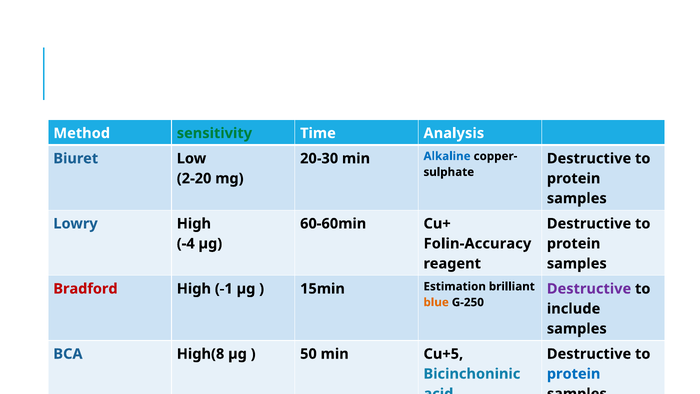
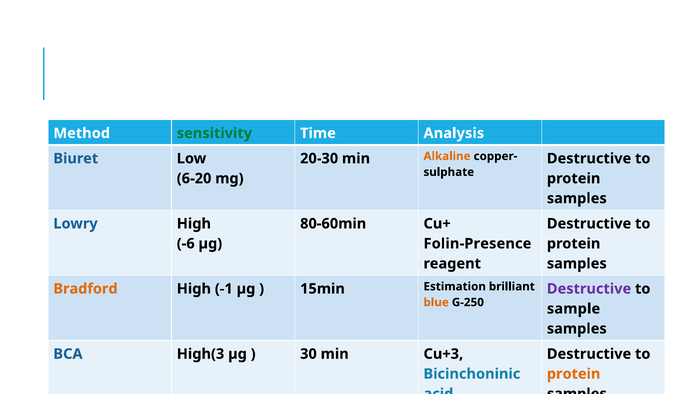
Alkaline colour: blue -> orange
2-20: 2-20 -> 6-20
60-60min: 60-60min -> 80-60min
-4: -4 -> -6
Folin-Accuracy: Folin-Accuracy -> Folin-Presence
Bradford colour: red -> orange
include: include -> sample
High(8: High(8 -> High(3
50: 50 -> 30
Cu+5: Cu+5 -> Cu+3
protein at (574, 374) colour: blue -> orange
